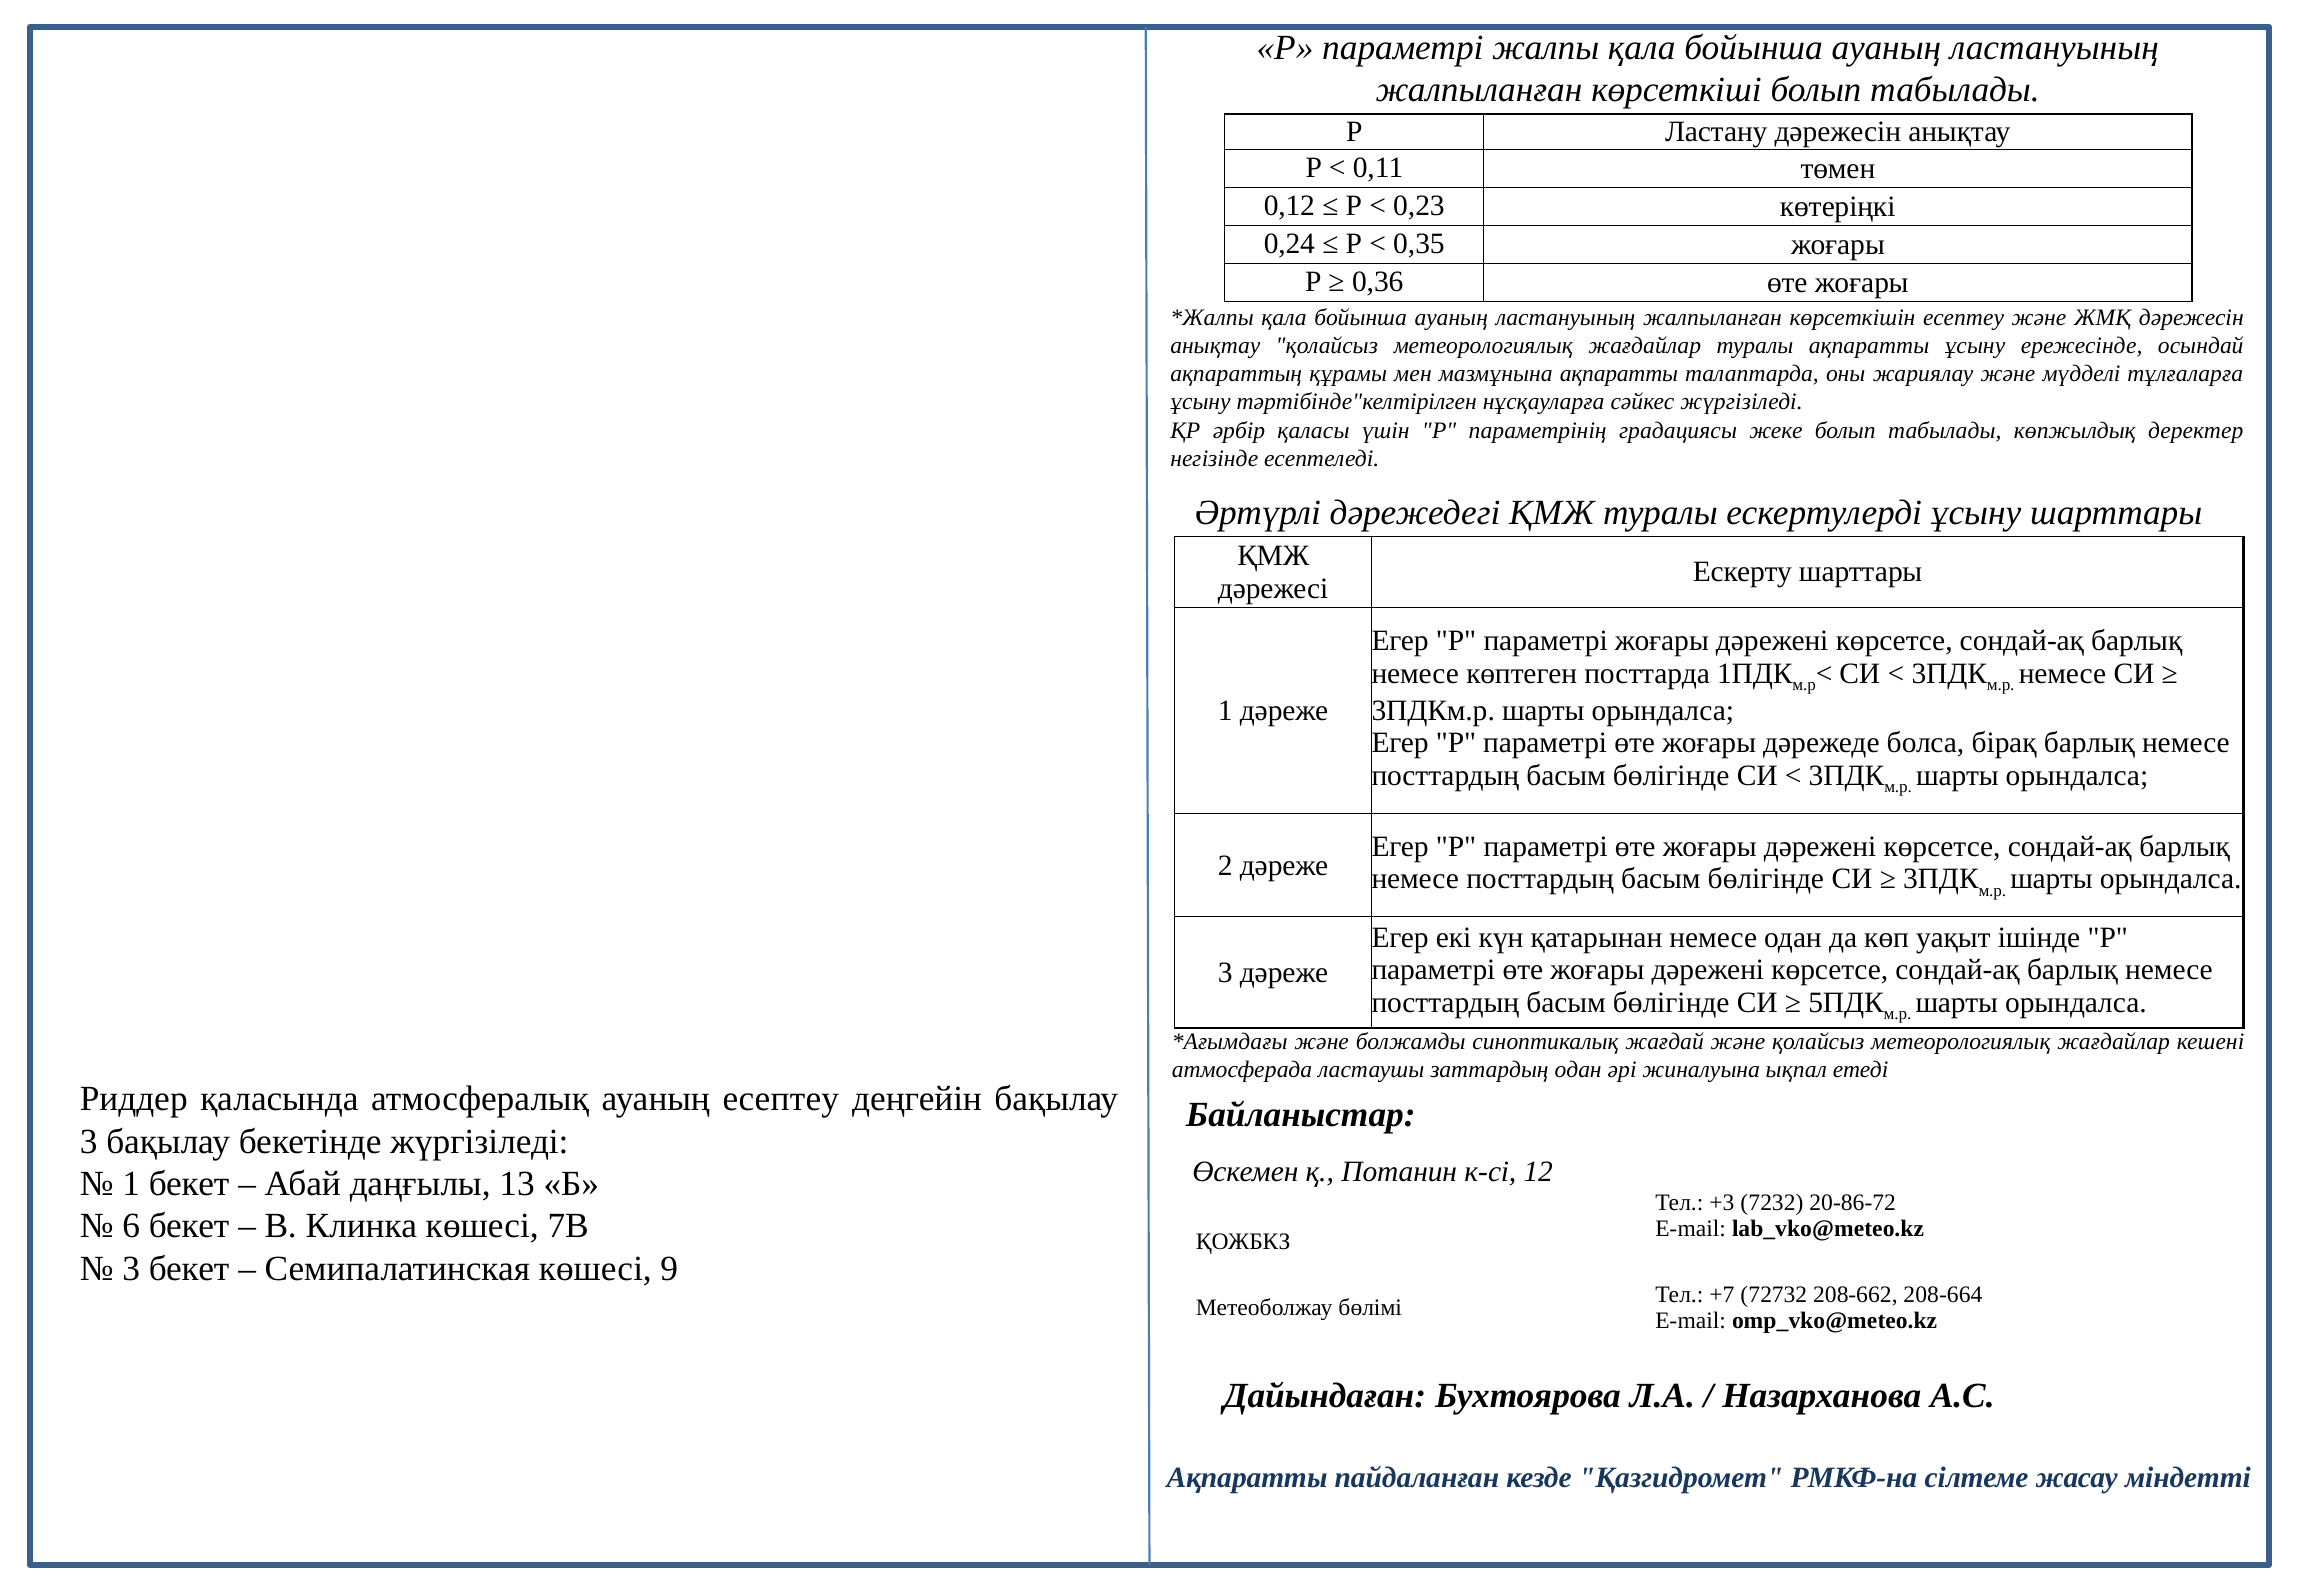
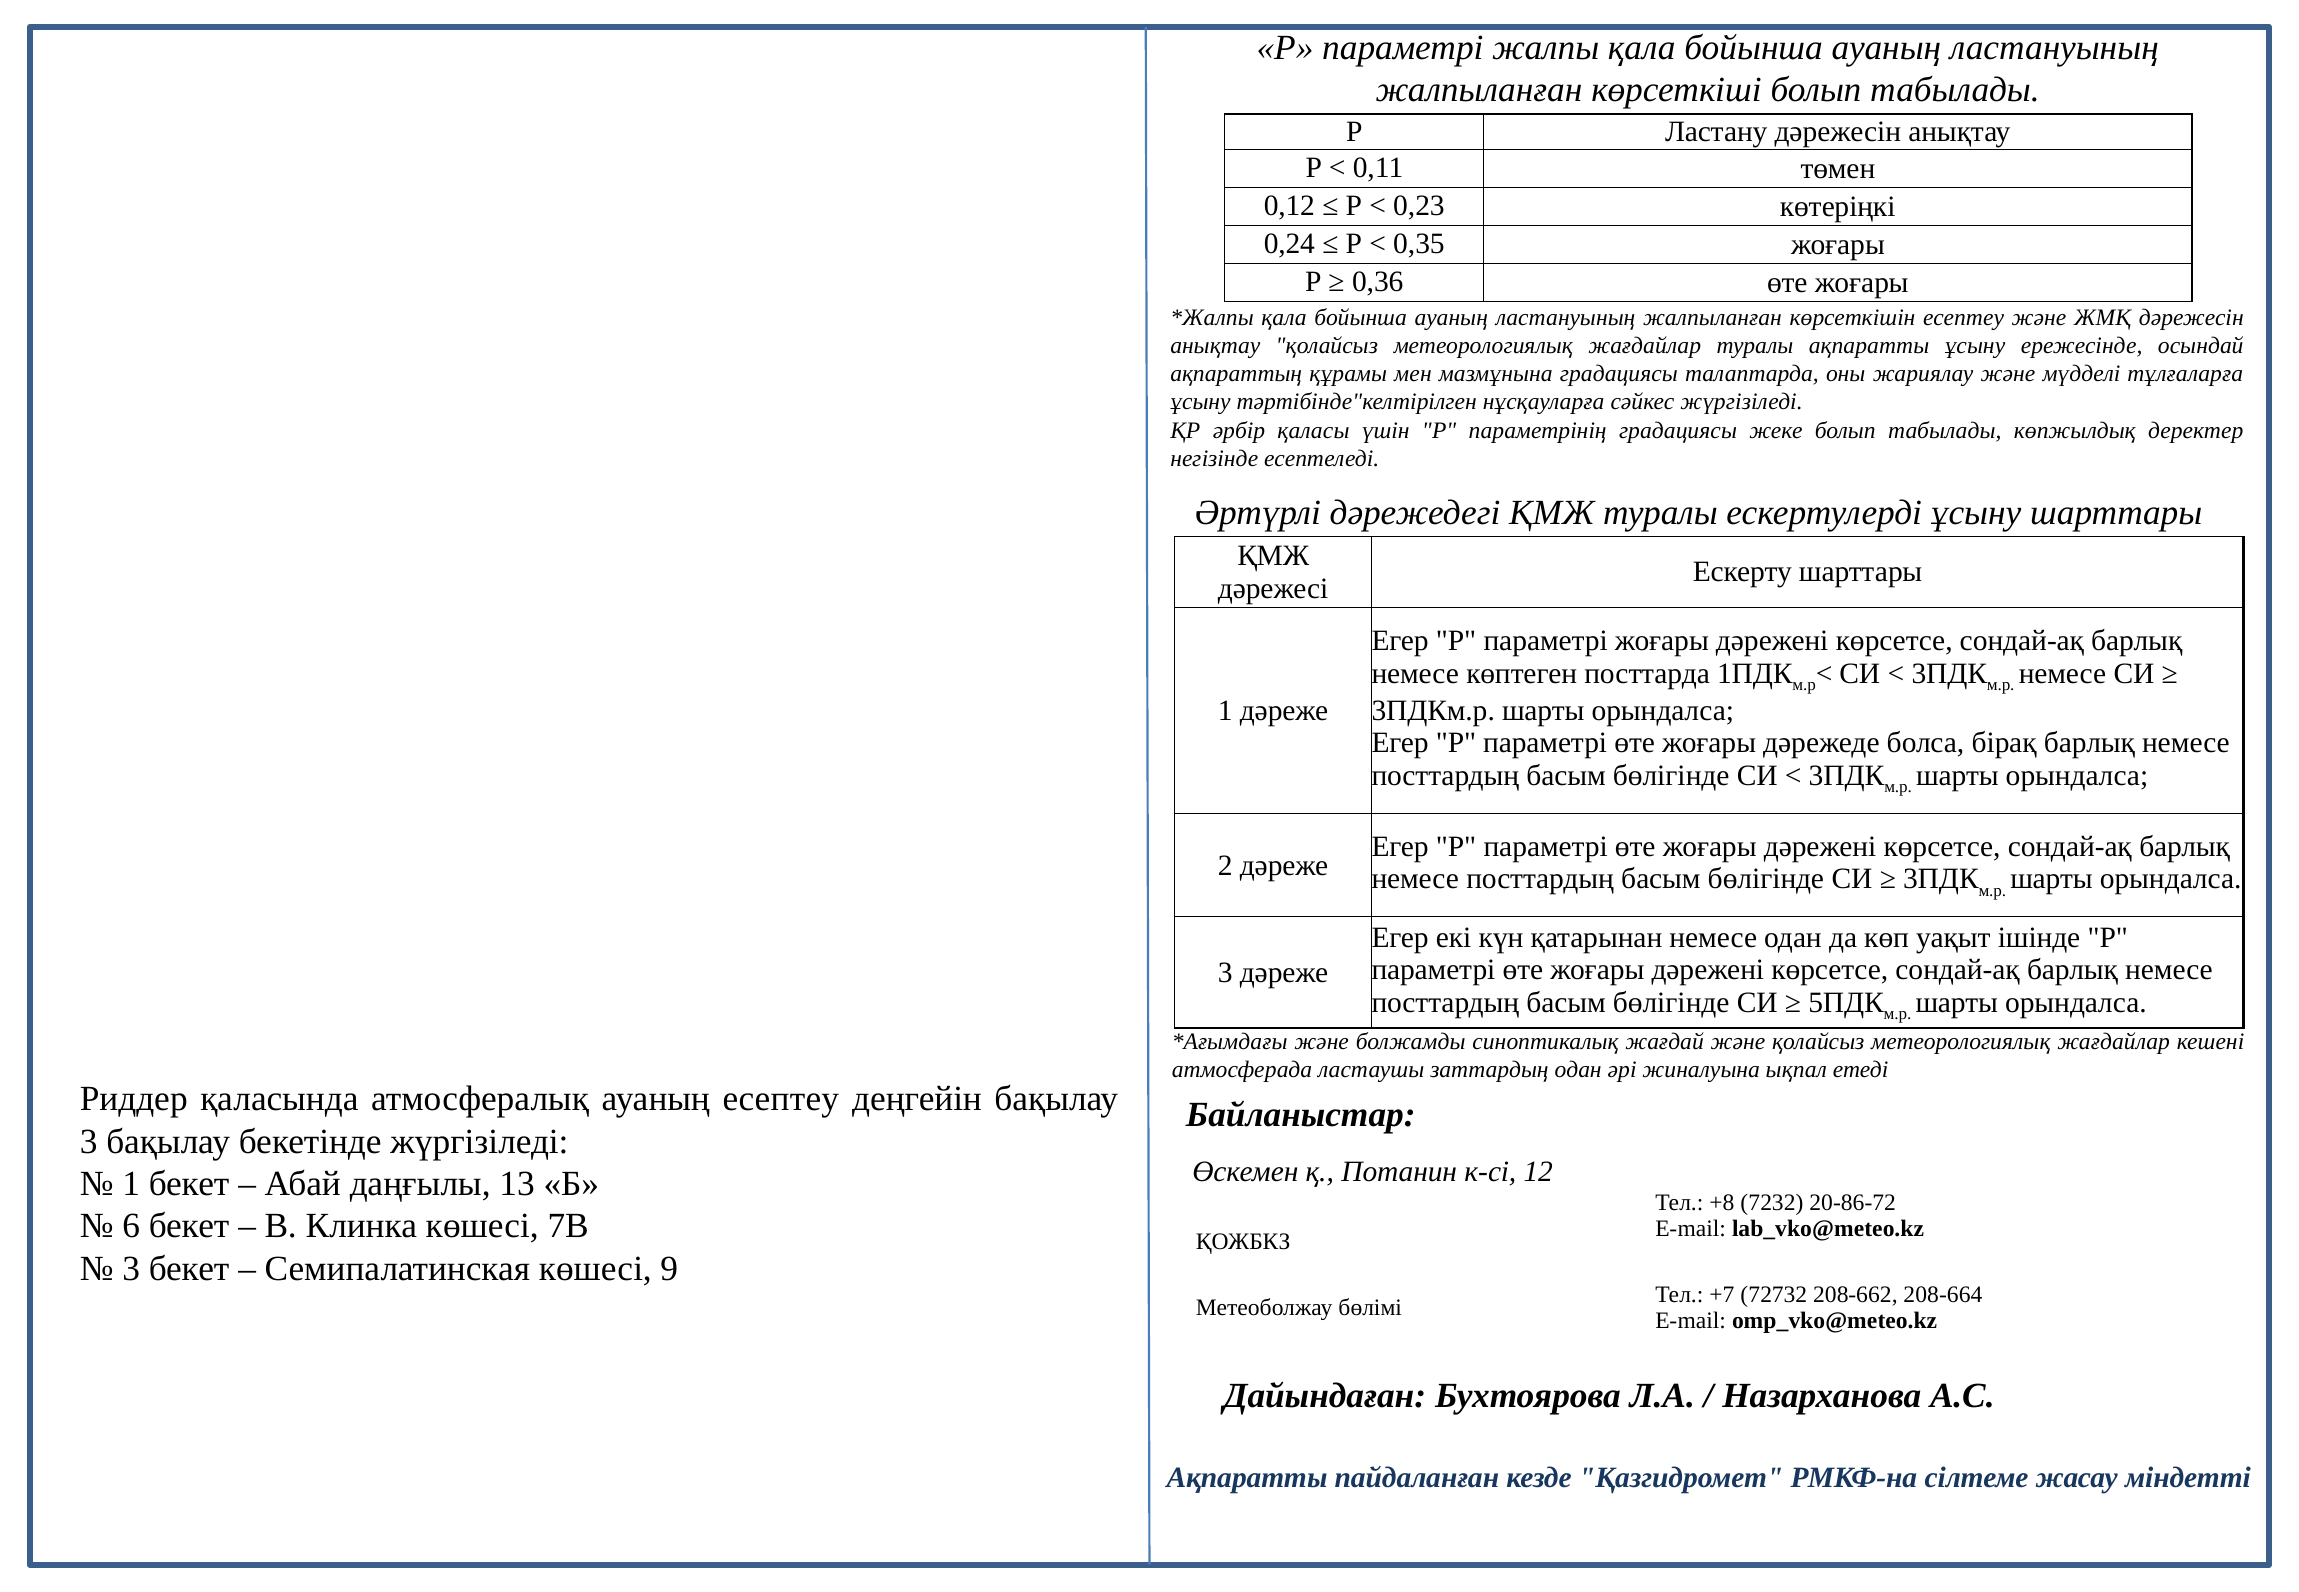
мазмұнына ақпаратты: ақпаратты -> градациясы
+3: +3 -> +8
